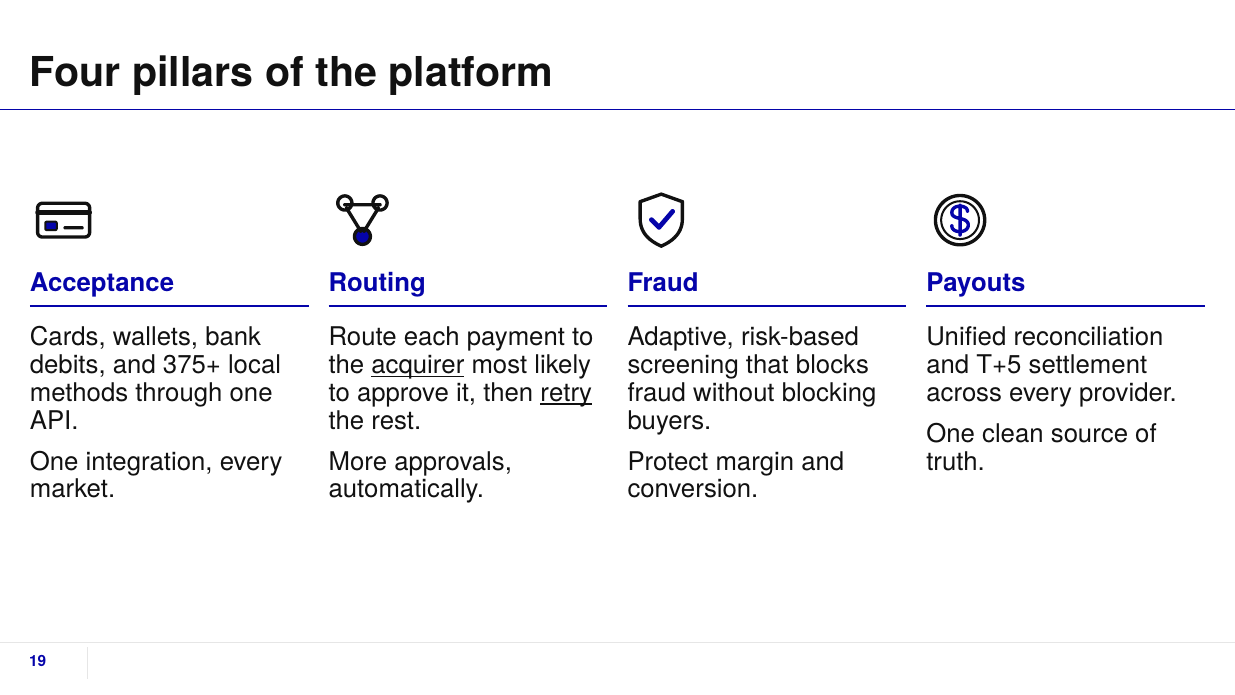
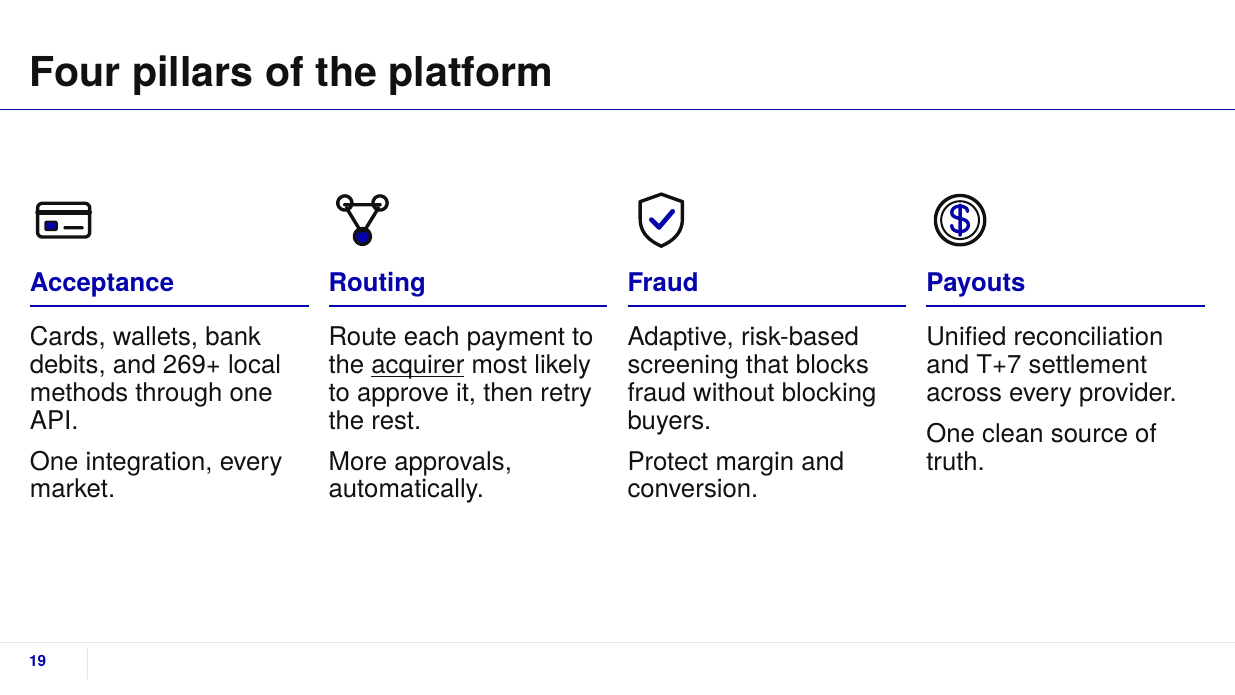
375+: 375+ -> 269+
T+5: T+5 -> T+7
retry underline: present -> none
